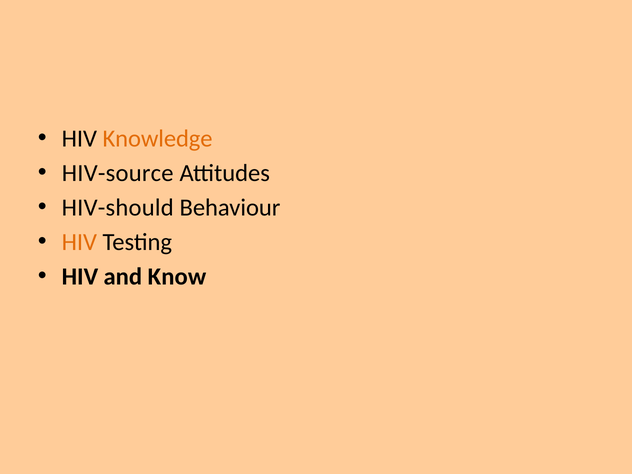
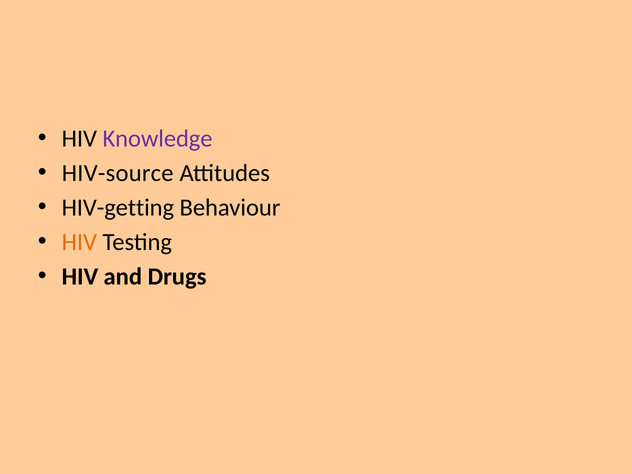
Knowledge colour: orange -> purple
HIV-should: HIV-should -> HIV-getting
Know: Know -> Drugs
